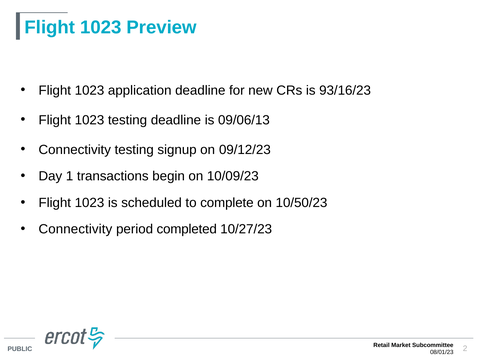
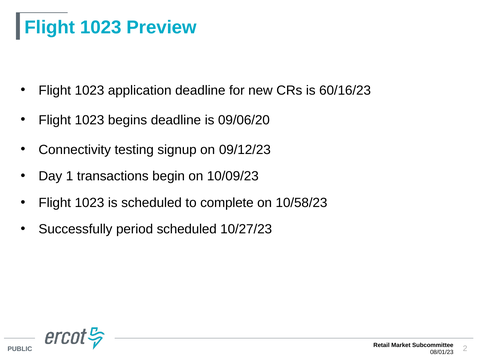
93/16/23: 93/16/23 -> 60/16/23
1023 testing: testing -> begins
09/06/13: 09/06/13 -> 09/06/20
10/50/23: 10/50/23 -> 10/58/23
Connectivity at (75, 230): Connectivity -> Successfully
period completed: completed -> scheduled
